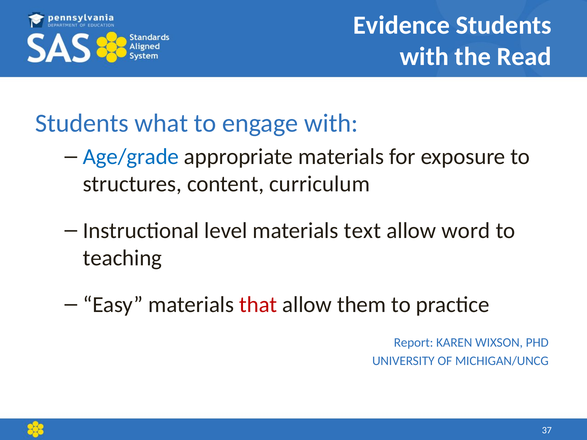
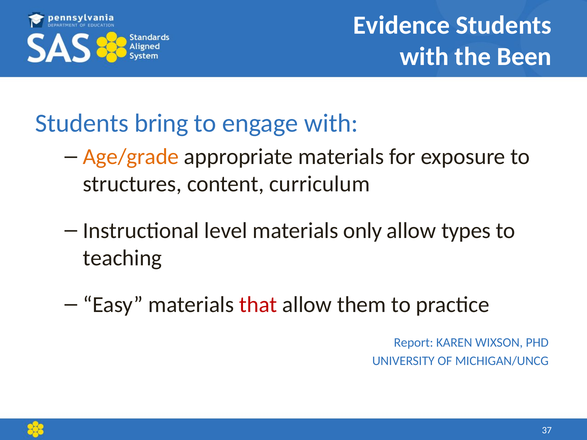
Read: Read -> Been
what: what -> bring
Age/grade colour: blue -> orange
text: text -> only
word: word -> types
